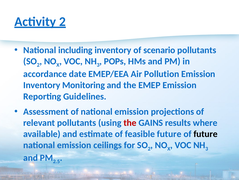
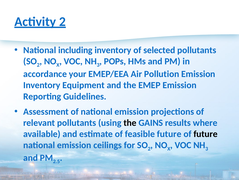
scenario: scenario -> selected
date: date -> your
Monitoring: Monitoring -> Equipment
the at (130, 122) colour: red -> black
